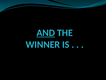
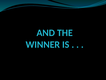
AND underline: present -> none
